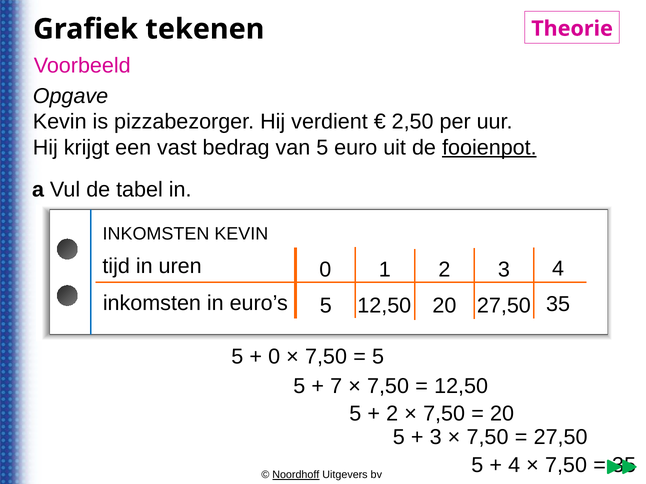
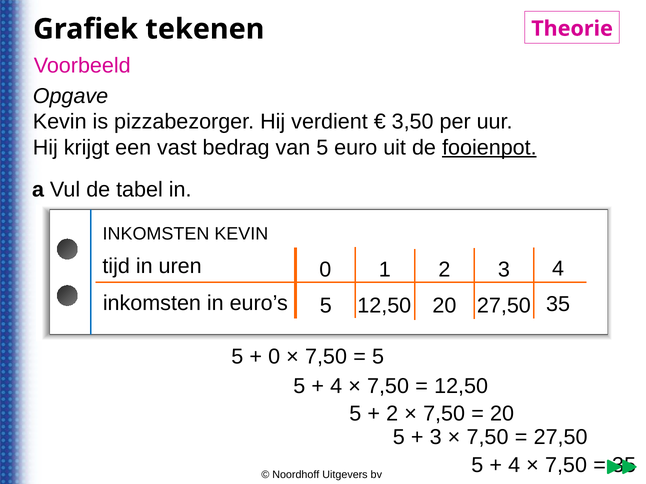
2,50: 2,50 -> 3,50
7 at (336, 387): 7 -> 4
Noordhoff at (296, 475) underline: present -> none
